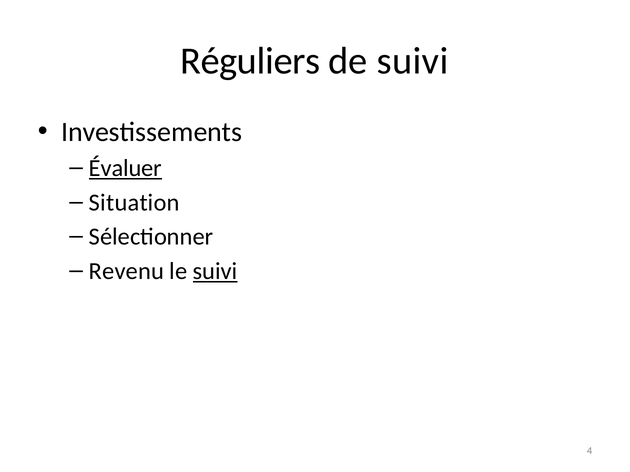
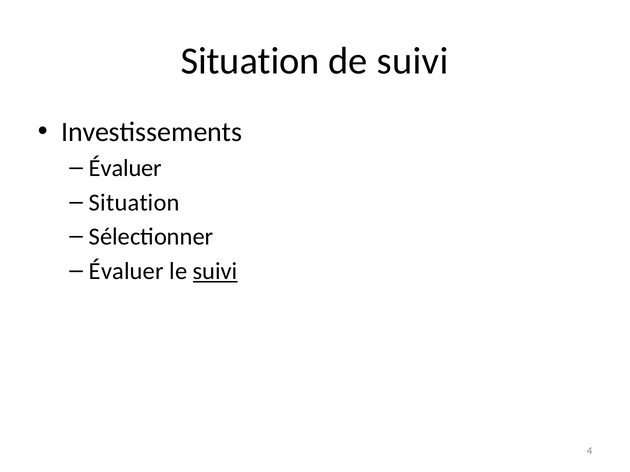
Réguliers at (250, 61): Réguliers -> Situation
Évaluer at (126, 168) underline: present -> none
Revenu at (126, 271): Revenu -> Évaluer
